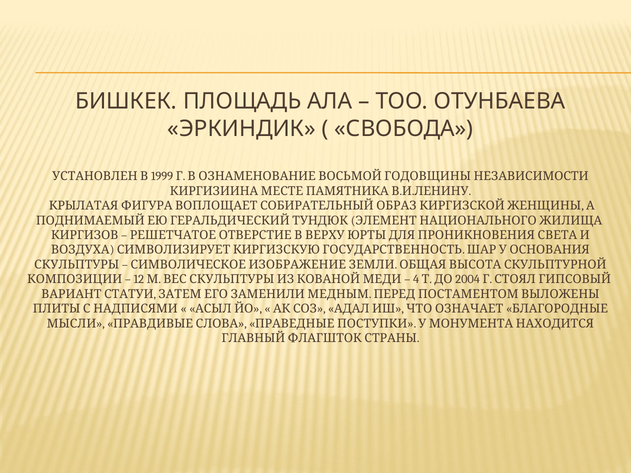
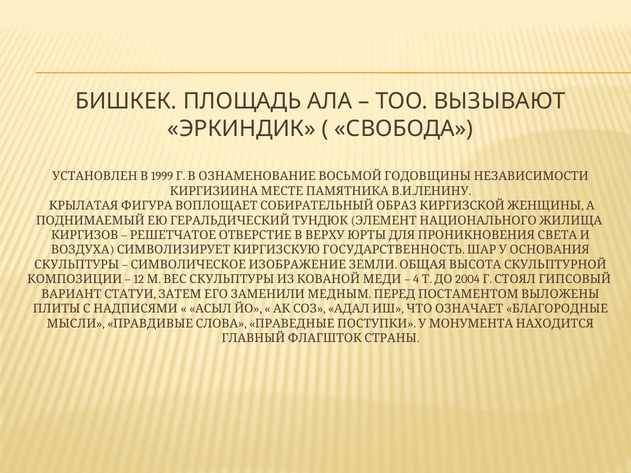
ОТУНБАЕВА: ОТУНБАЕВА -> ВЫЗЫВАЮТ
